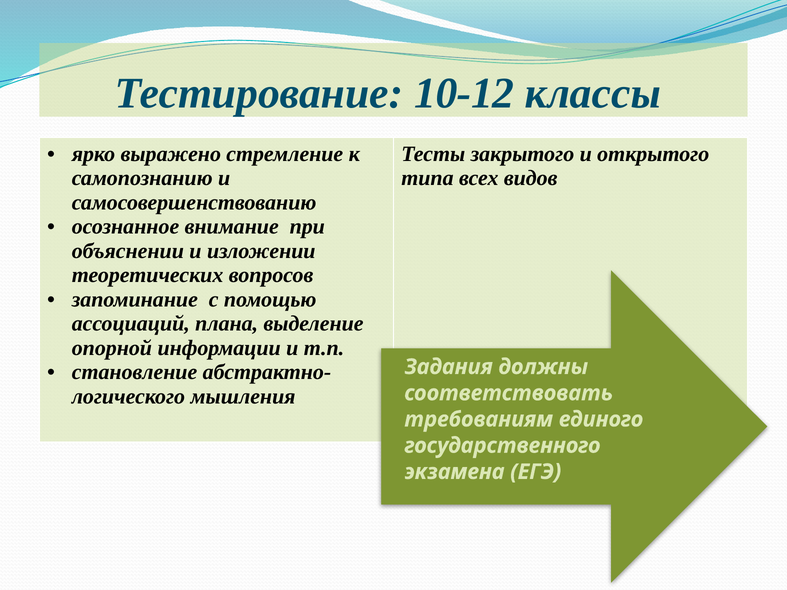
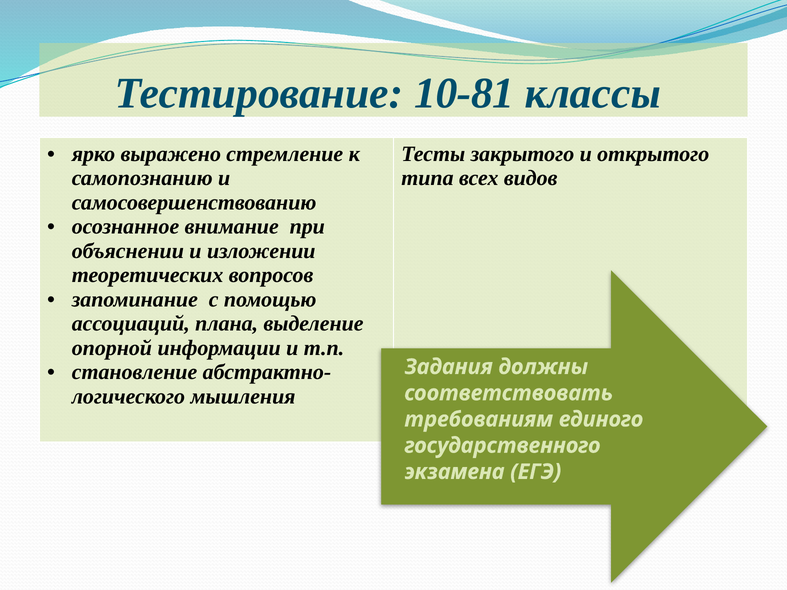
10-12: 10-12 -> 10-81
